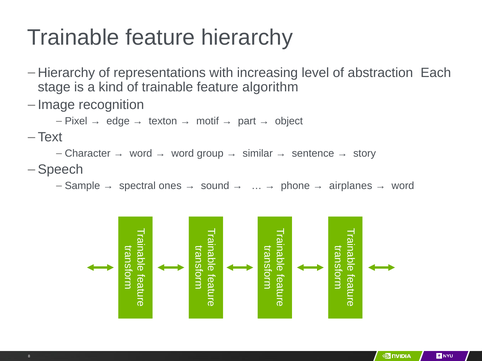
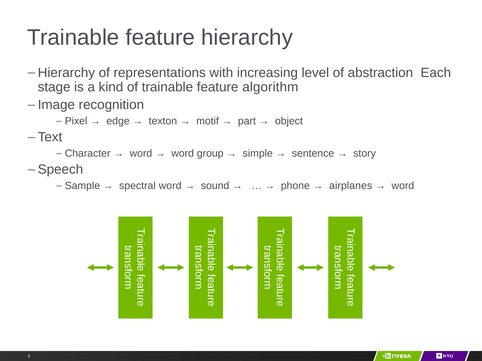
similar: similar -> simple
spectral ones: ones -> word
